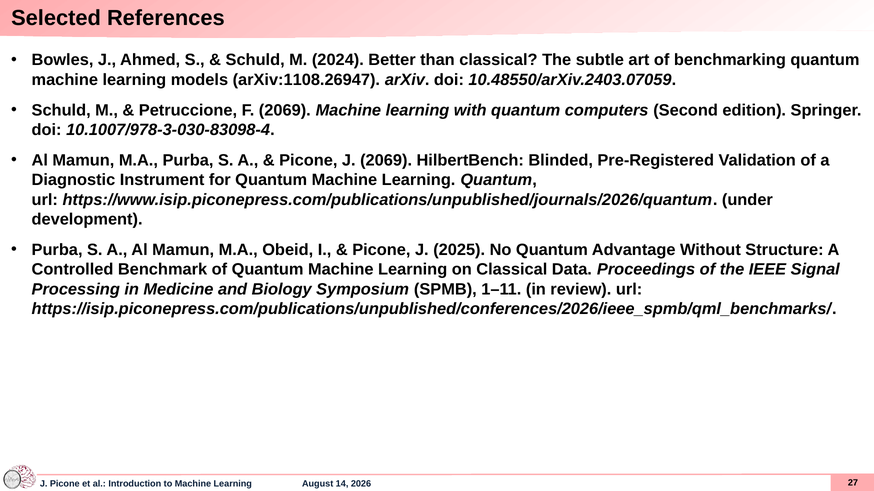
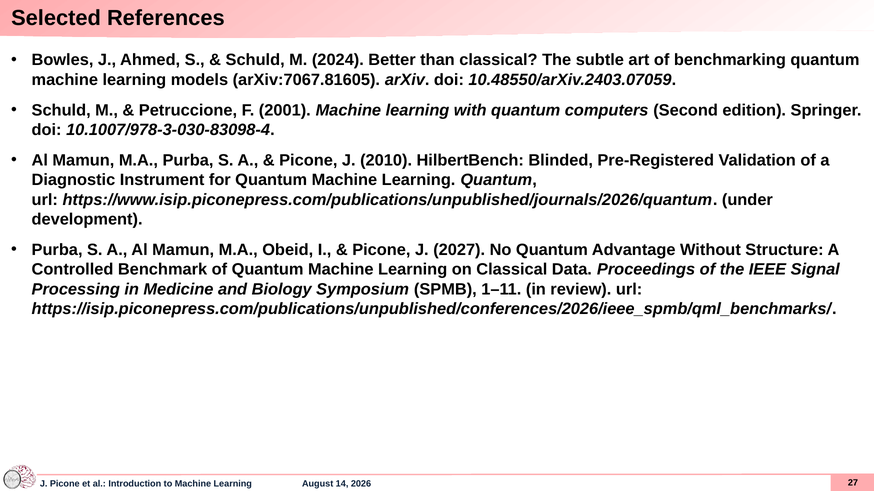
arXiv:1108.26947: arXiv:1108.26947 -> arXiv:7067.81605
F 2069: 2069 -> 2001
J 2069: 2069 -> 2010
2025: 2025 -> 2027
